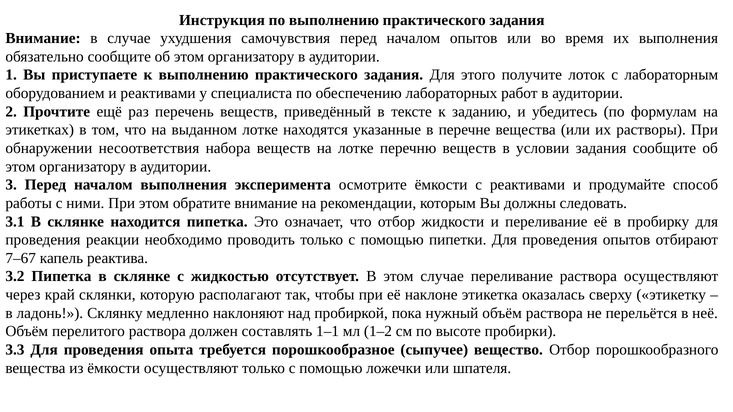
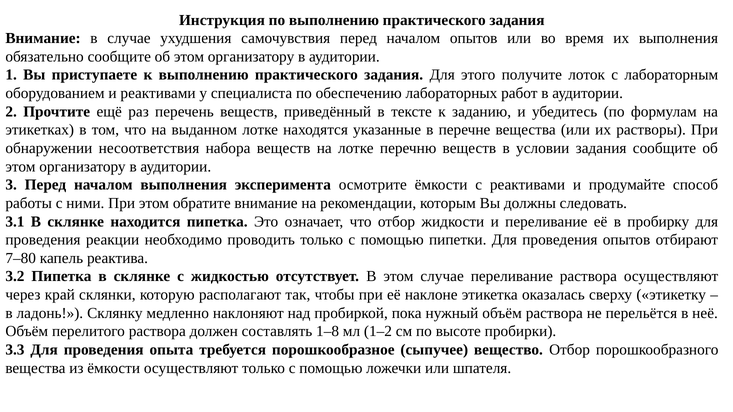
7–67: 7–67 -> 7–80
1–1: 1–1 -> 1–8
